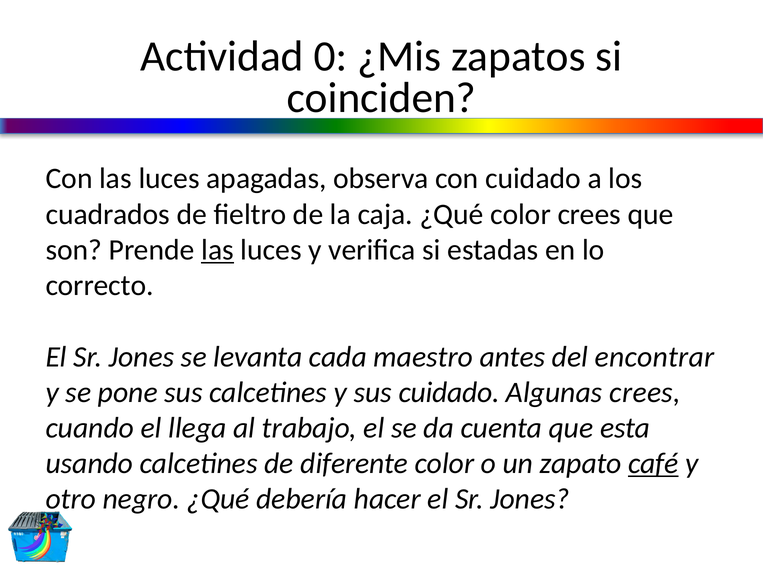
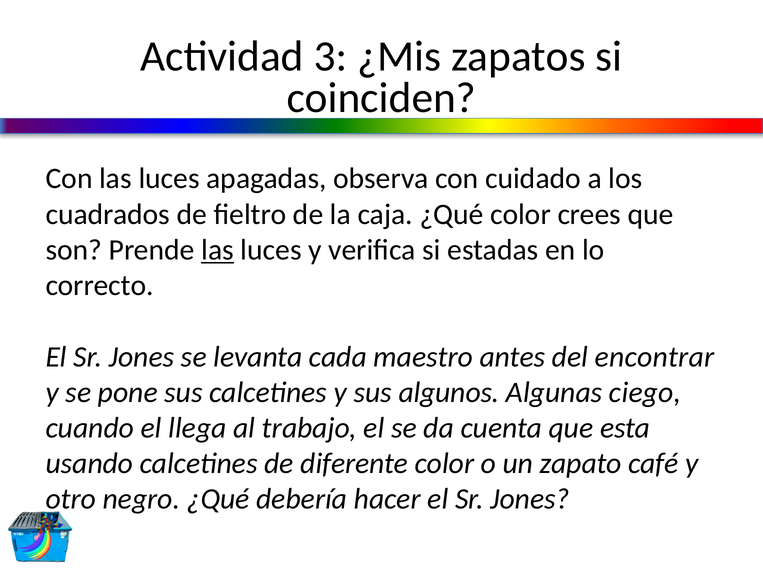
0: 0 -> 3
sus cuidado: cuidado -> algunos
Algunas crees: crees -> ciego
café underline: present -> none
